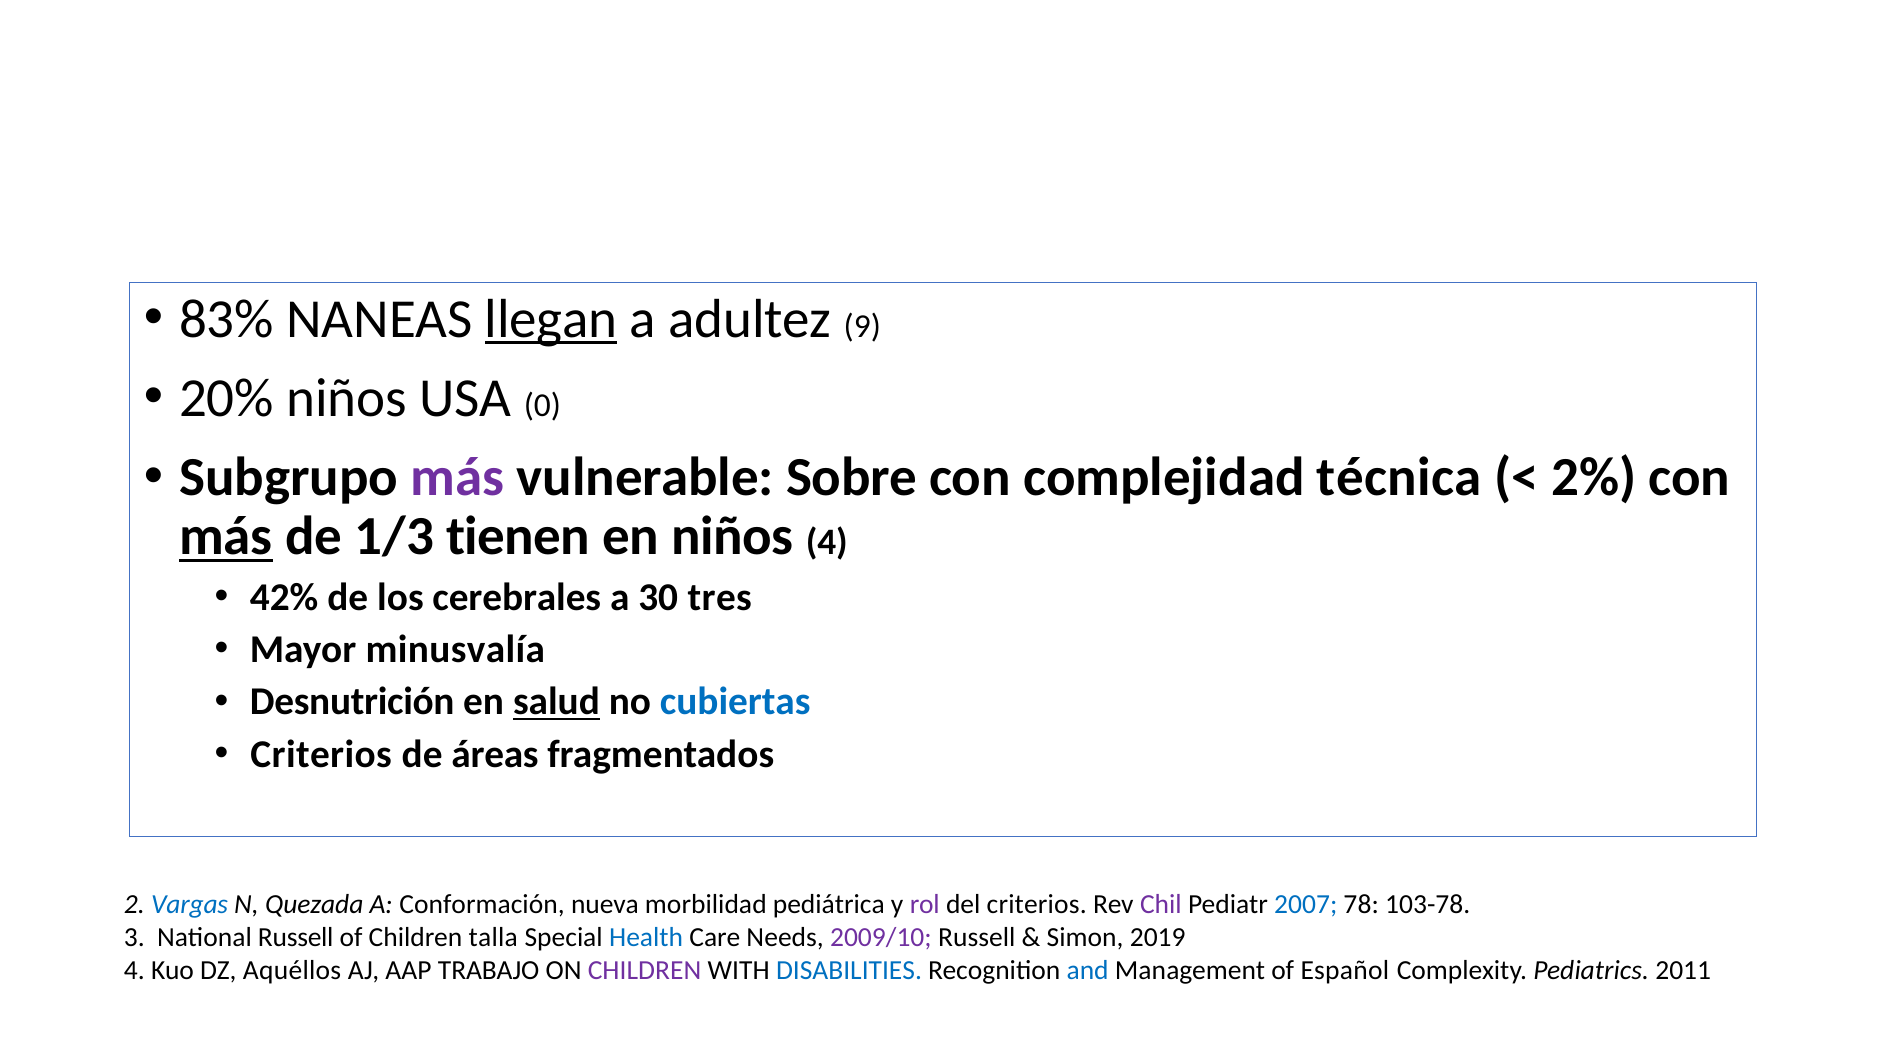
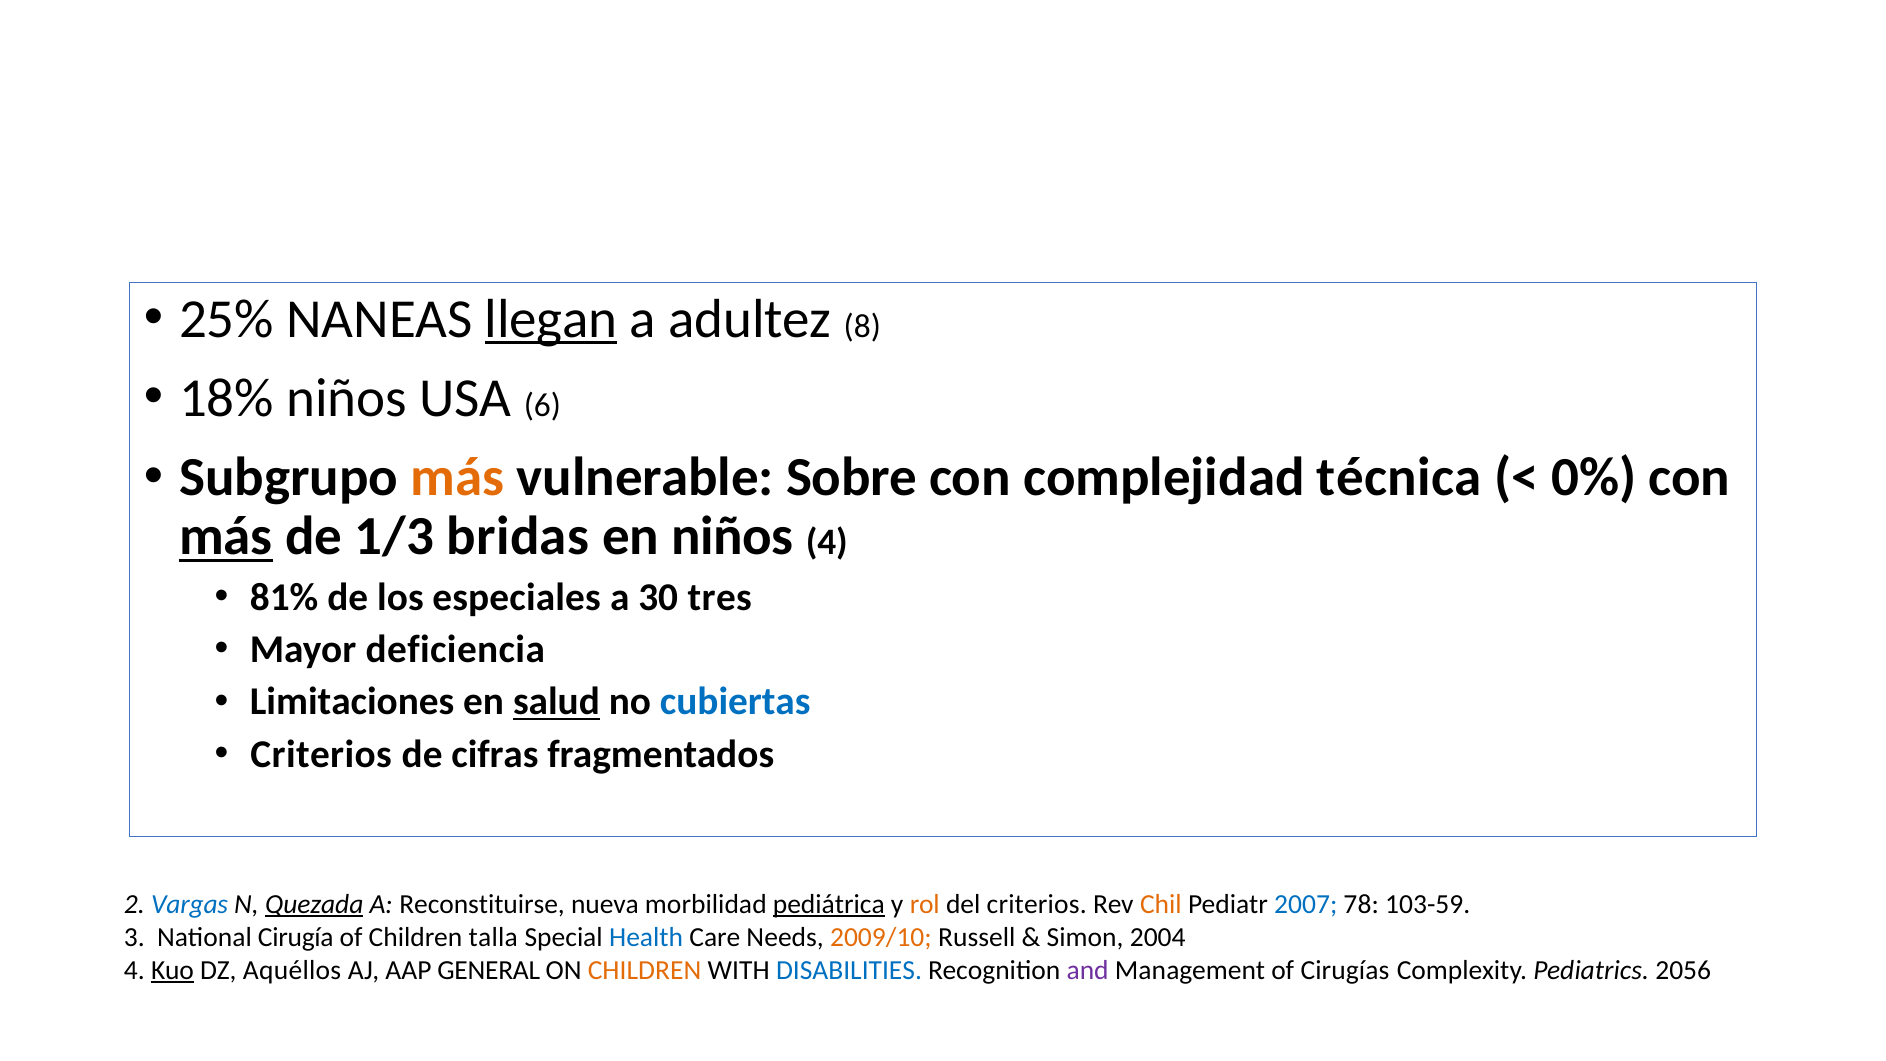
83%: 83% -> 25%
9: 9 -> 8
20%: 20% -> 18%
0: 0 -> 6
más at (457, 477) colour: purple -> orange
2%: 2% -> 0%
tienen: tienen -> bridas
42%: 42% -> 81%
cerebrales: cerebrales -> especiales
minusvalía: minusvalía -> deficiencia
Desnutrición: Desnutrición -> Limitaciones
áreas: áreas -> cifras
Quezada underline: none -> present
Conformación: Conformación -> Reconstituirse
pediátrica underline: none -> present
rol colour: purple -> orange
Chil colour: purple -> orange
103-78: 103-78 -> 103-59
National Russell: Russell -> Cirugía
2009/10 colour: purple -> orange
2019: 2019 -> 2004
Kuo underline: none -> present
TRABAJO: TRABAJO -> GENERAL
CHILDREN at (645, 970) colour: purple -> orange
and colour: blue -> purple
Español: Español -> Cirugías
2011: 2011 -> 2056
